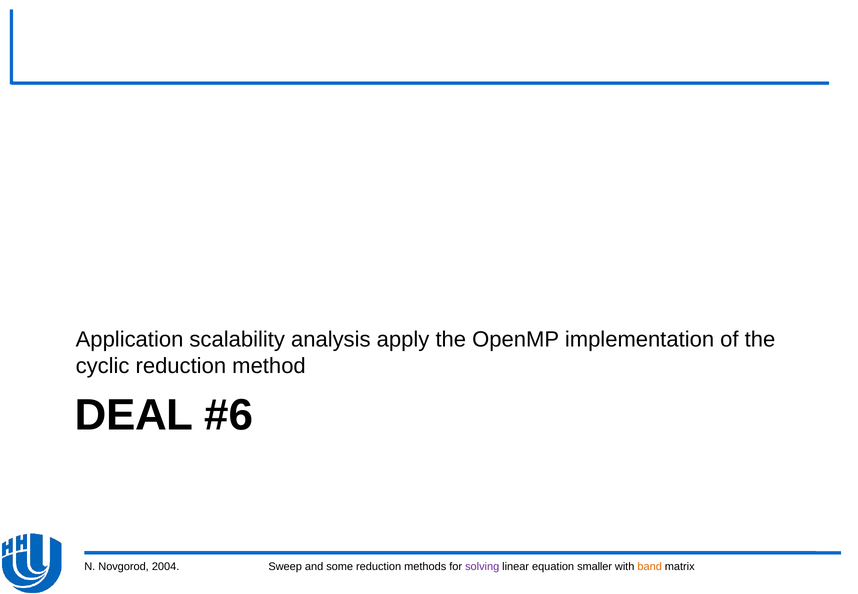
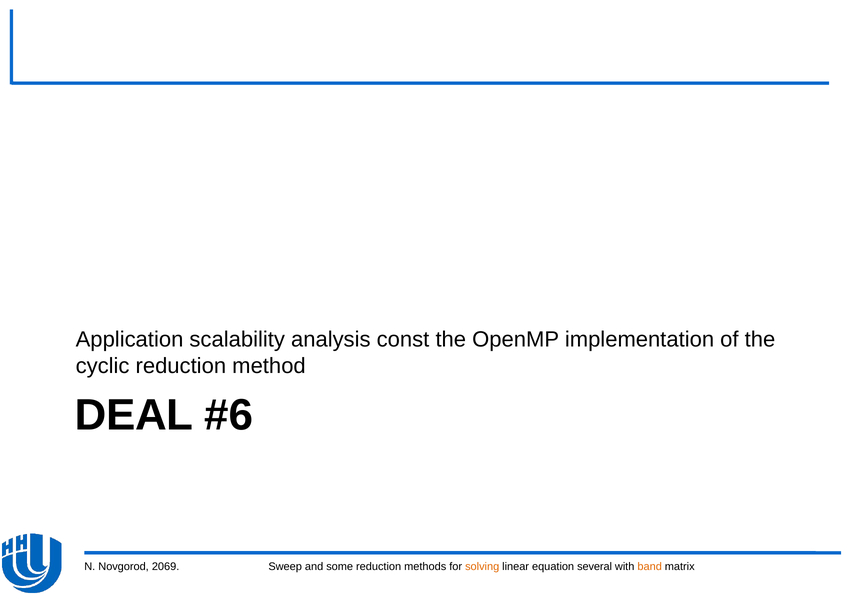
apply: apply -> const
2004: 2004 -> 2069
solving colour: purple -> orange
smaller: smaller -> several
